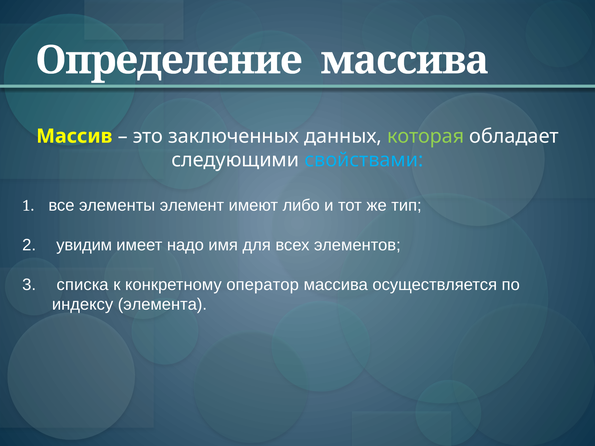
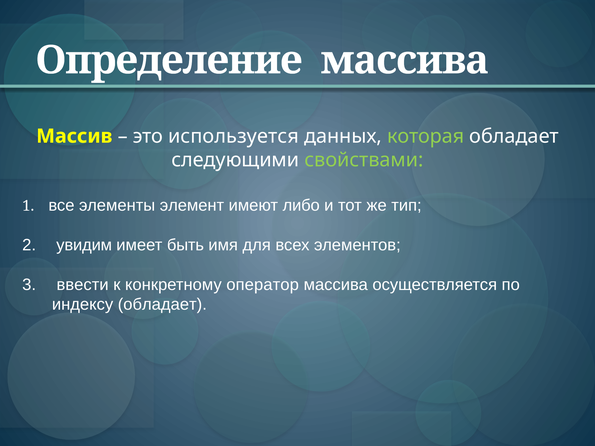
заключенных: заключенных -> используется
свойствами colour: light blue -> light green
надо: надо -> быть
списка: списка -> ввести
индексу элемента: элемента -> обладает
